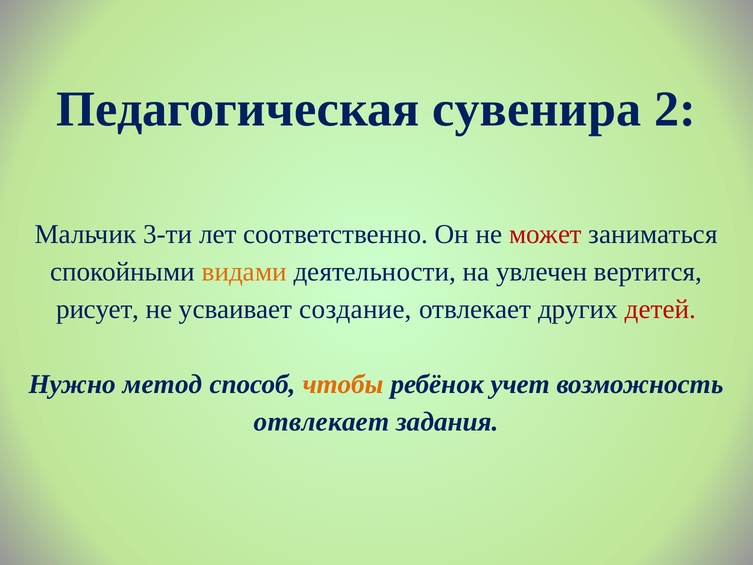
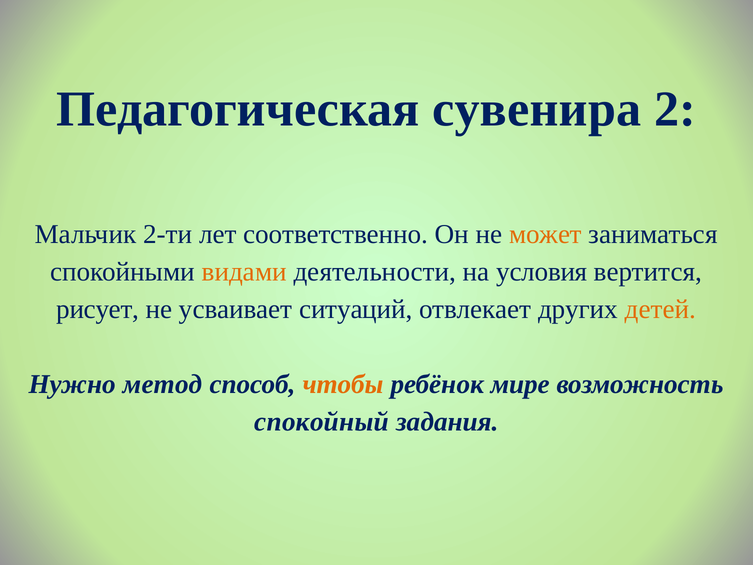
3-ти: 3-ти -> 2-ти
может colour: red -> orange
увлечен: увлечен -> условия
создание: создание -> ситуаций
детей colour: red -> orange
учет: учет -> мире
отвлекает at (322, 421): отвлекает -> спокойный
